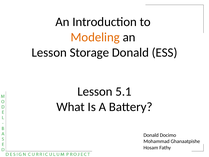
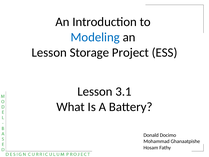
Modeling colour: orange -> blue
Storage Donald: Donald -> Project
5.1: 5.1 -> 3.1
